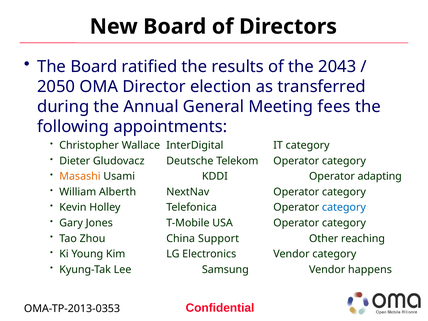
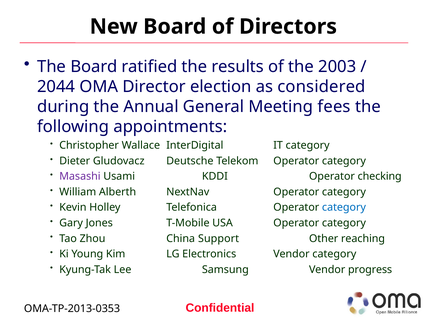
2043: 2043 -> 2003
2050: 2050 -> 2044
transferred: transferred -> considered
Masashi colour: orange -> purple
adapting: adapting -> checking
happens: happens -> progress
